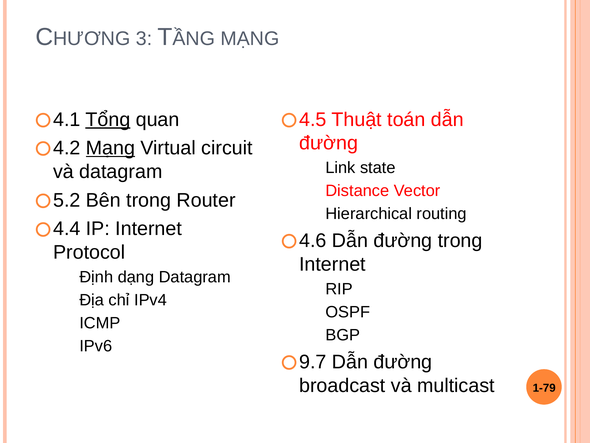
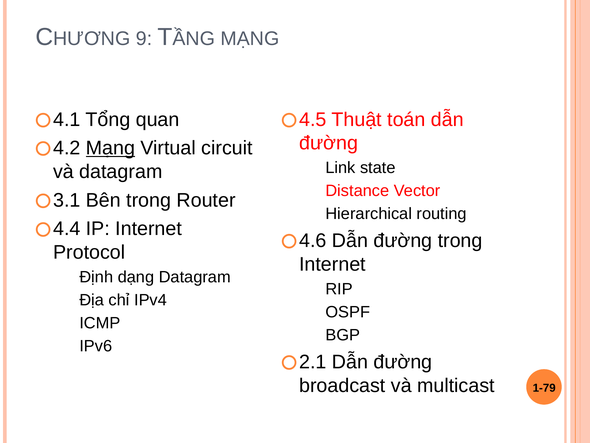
3: 3 -> 9
Tổng underline: present -> none
5.2: 5.2 -> 3.1
9.7: 9.7 -> 2.1
